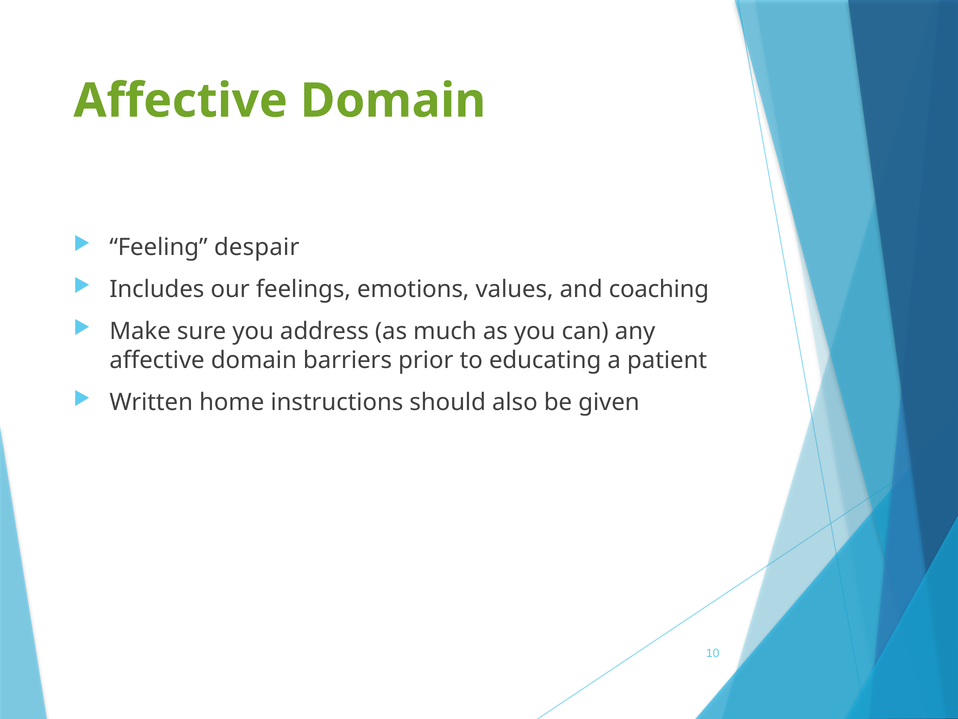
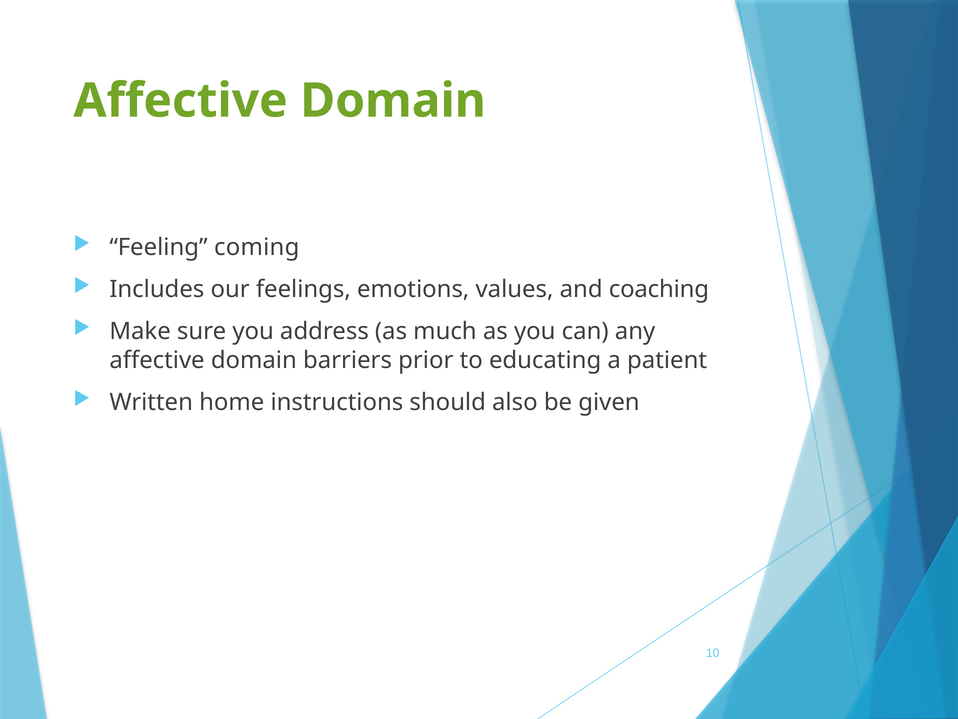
despair: despair -> coming
